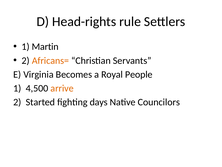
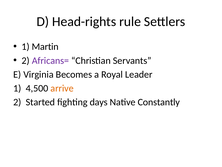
Africans= colour: orange -> purple
People: People -> Leader
Councilors: Councilors -> Constantly
